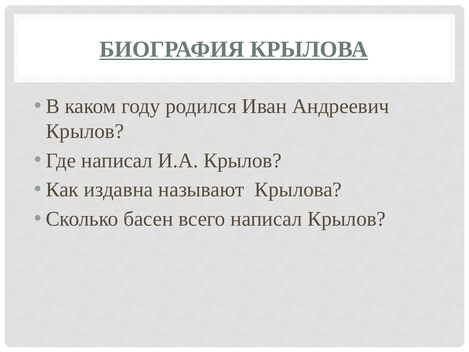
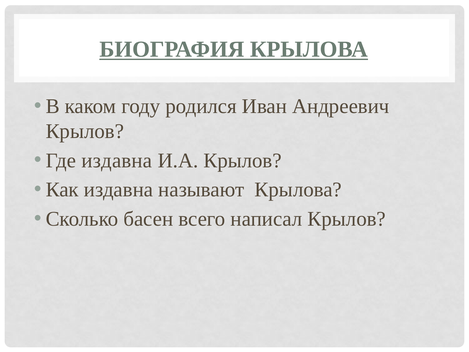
Где написал: написал -> издавна
